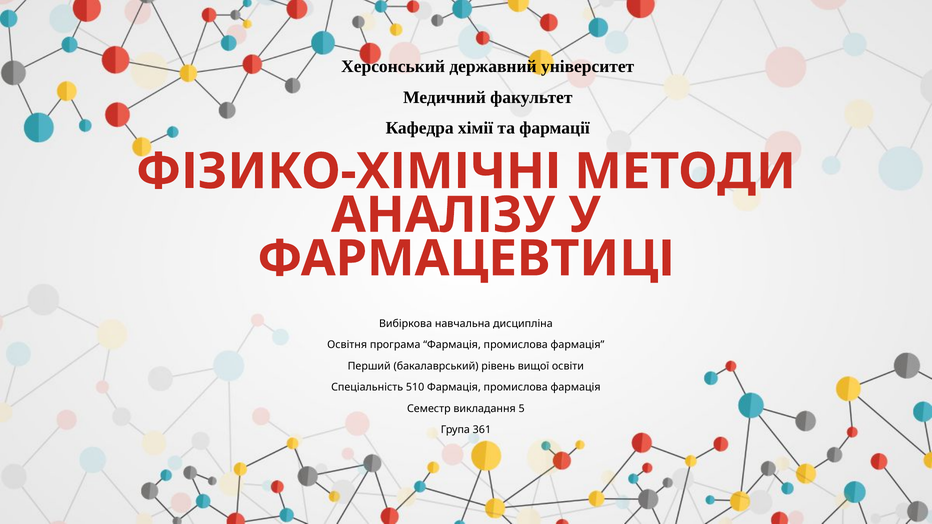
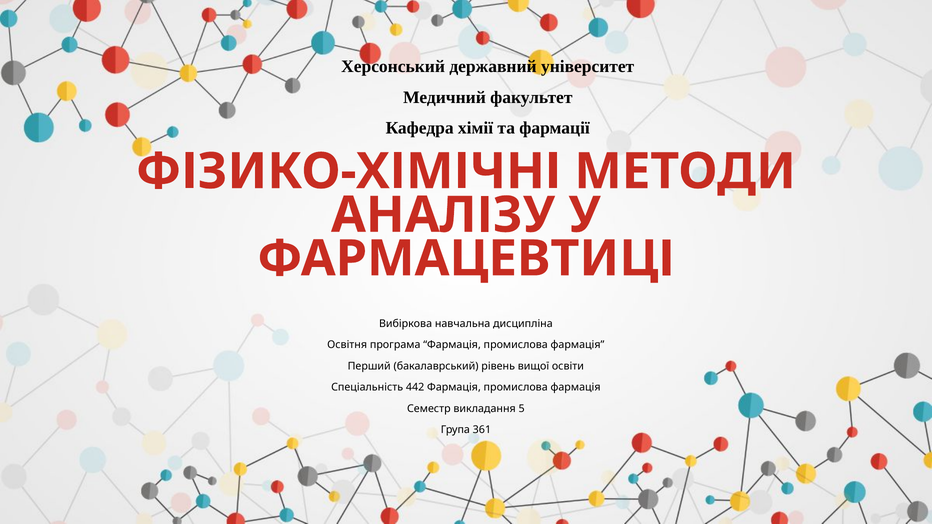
510: 510 -> 442
